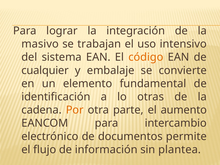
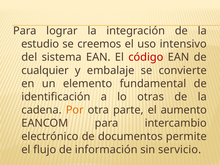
masivo: masivo -> estudio
trabajan: trabajan -> creemos
código colour: orange -> red
plantea: plantea -> servicio
